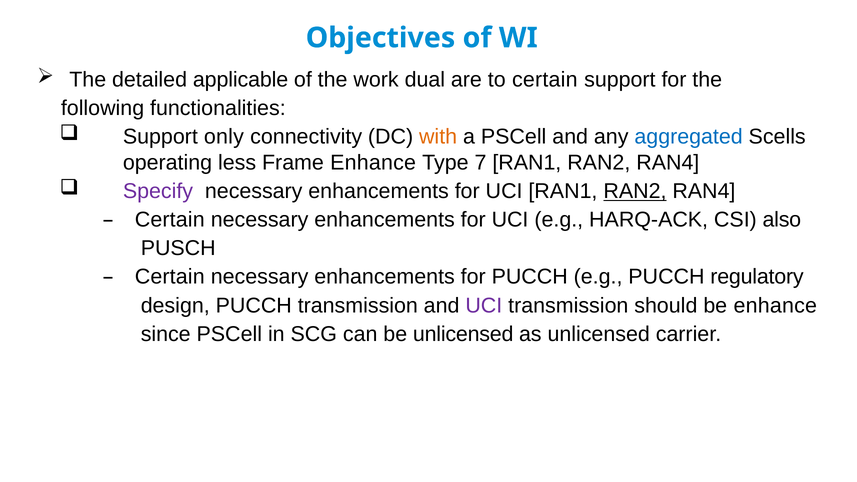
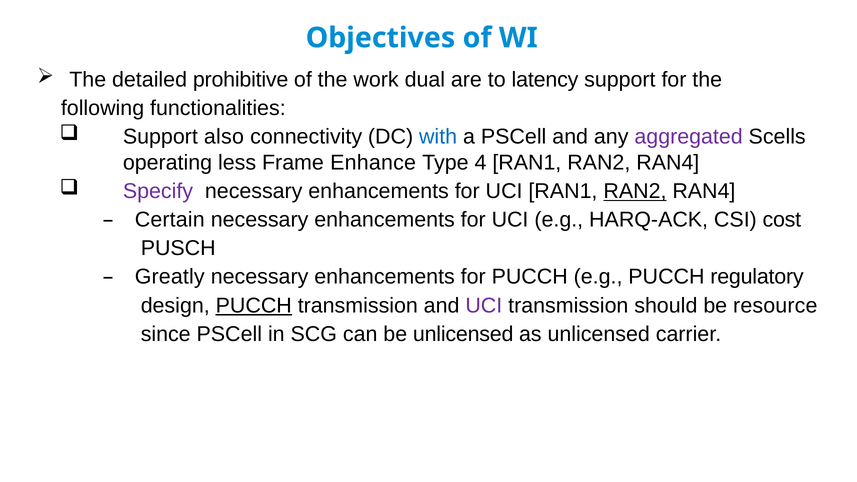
applicable: applicable -> prohibitive
to certain: certain -> latency
only: only -> also
with colour: orange -> blue
aggregated colour: blue -> purple
7: 7 -> 4
also: also -> cost
Certain at (170, 277): Certain -> Greatly
PUCCH at (254, 306) underline: none -> present
be enhance: enhance -> resource
